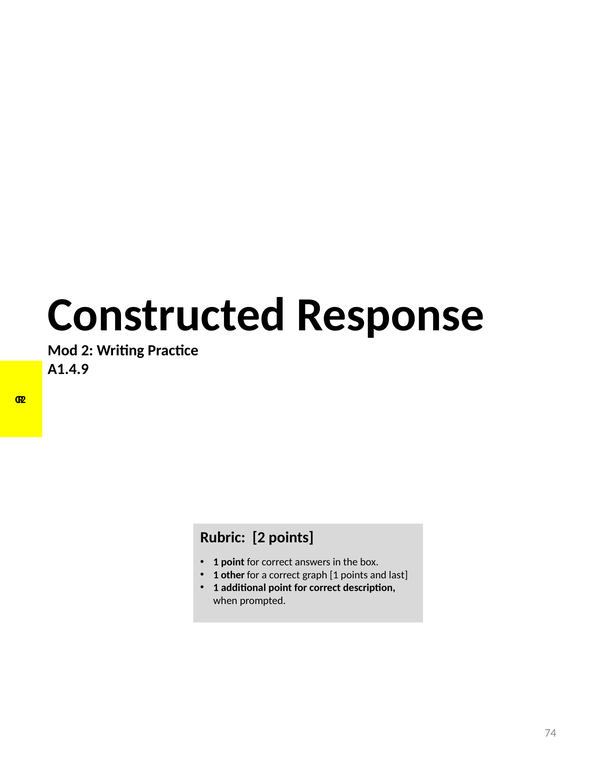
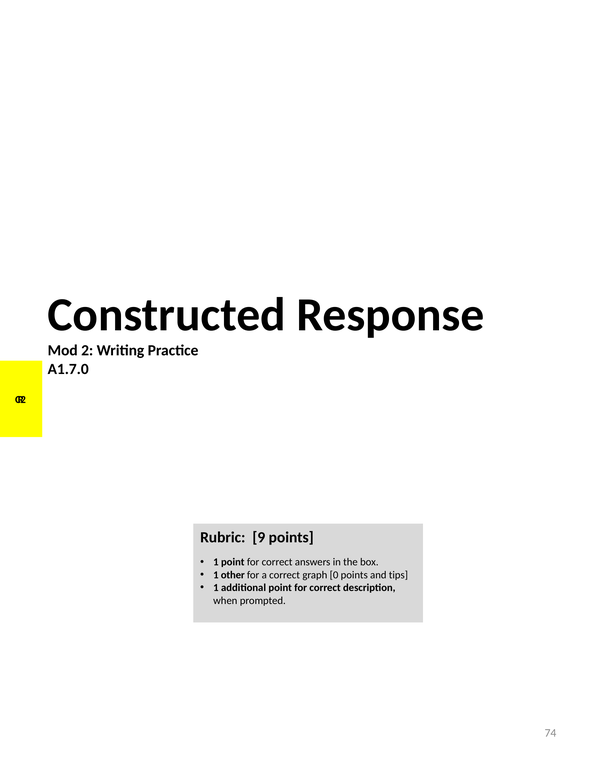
A1.4.9: A1.4.9 -> A1.7.0
Rubric 2: 2 -> 9
graph 1: 1 -> 0
last: last -> tips
